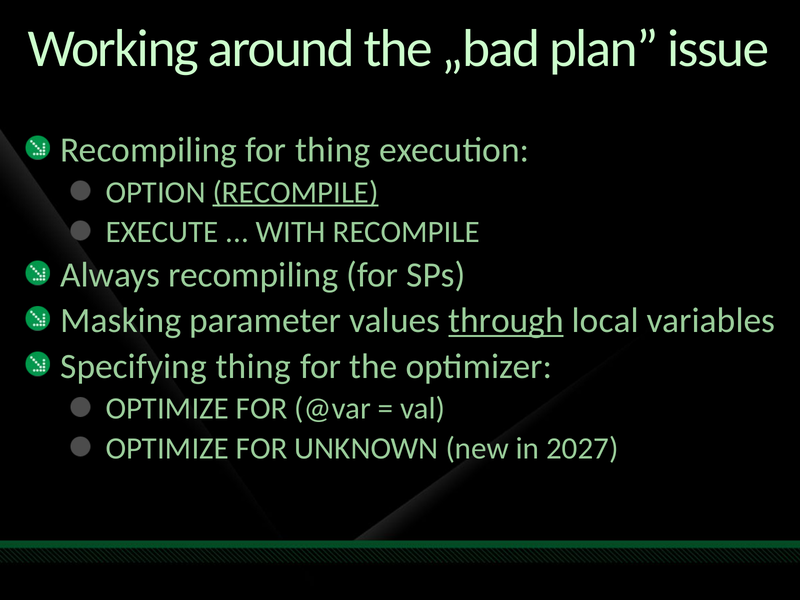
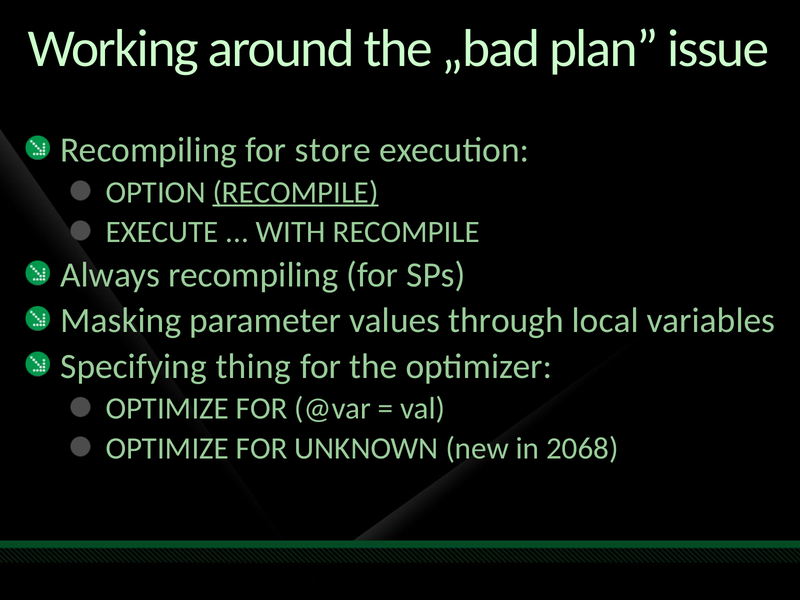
for thing: thing -> store
through underline: present -> none
2027: 2027 -> 2068
